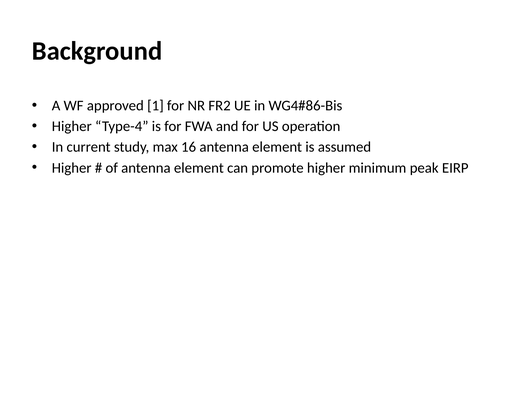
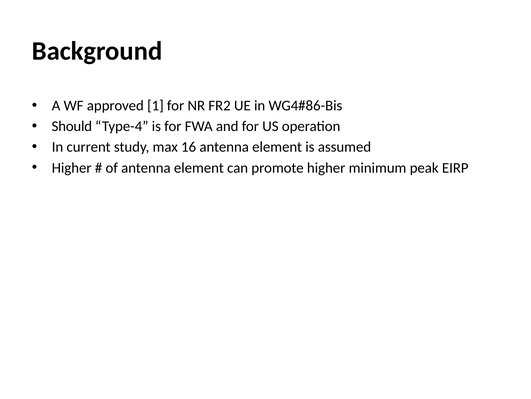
Higher at (72, 126): Higher -> Should
